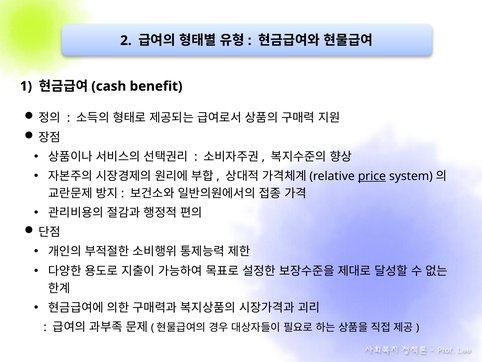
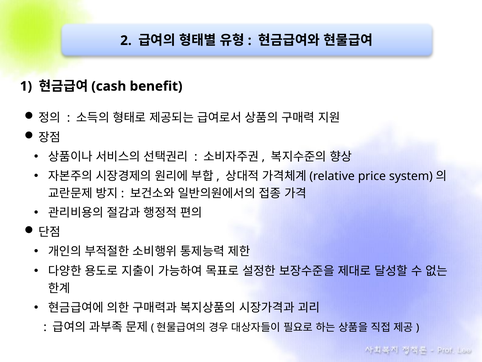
price underline: present -> none
